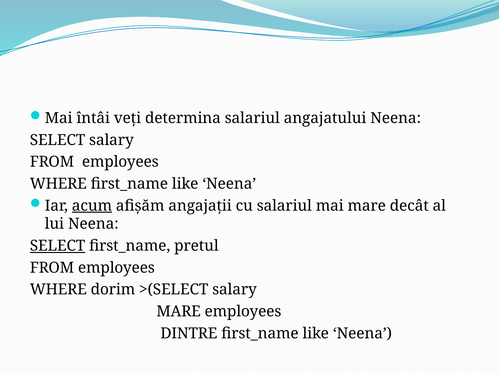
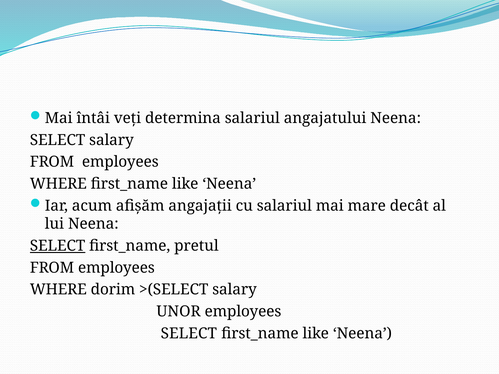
acum underline: present -> none
MARE at (179, 312): MARE -> UNOR
DINTRE at (189, 334): DINTRE -> SELECT
